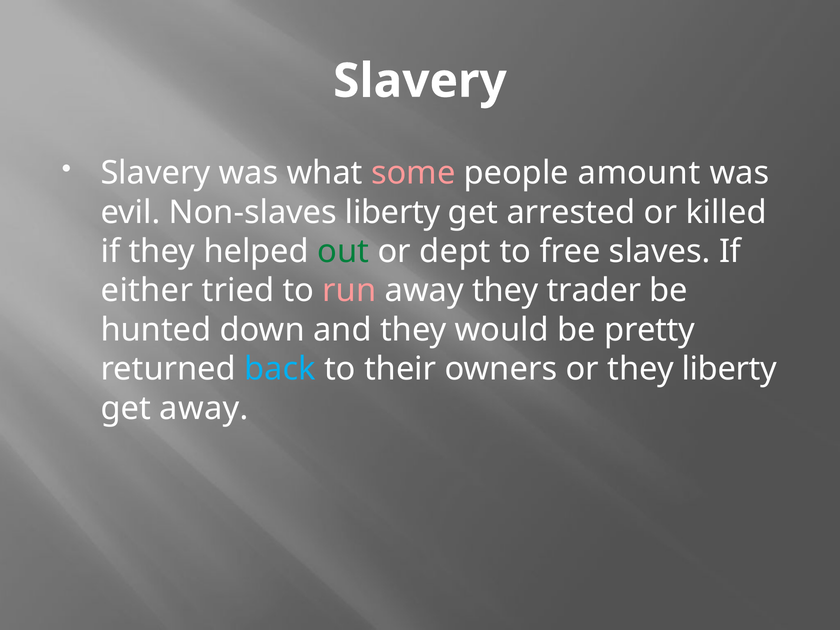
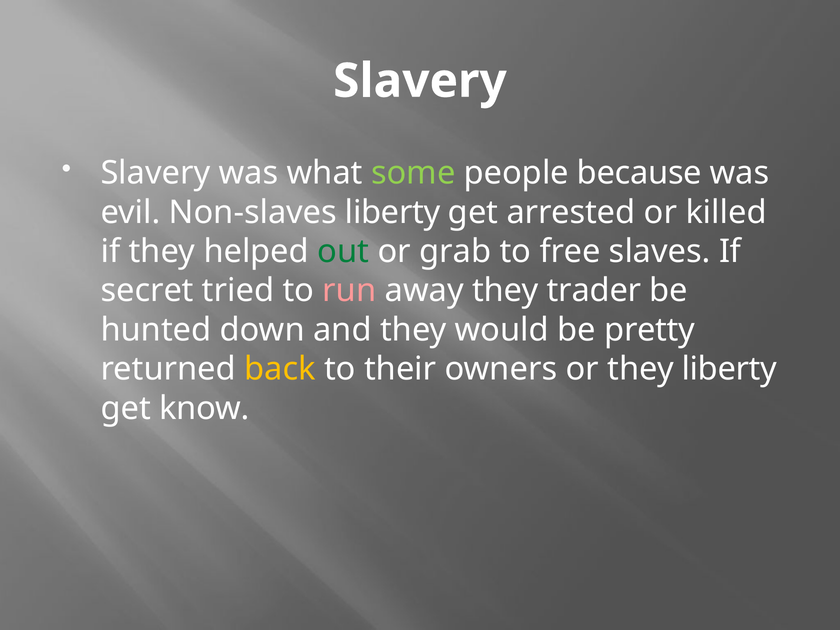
some colour: pink -> light green
amount: amount -> because
dept: dept -> grab
either: either -> secret
back colour: light blue -> yellow
get away: away -> know
